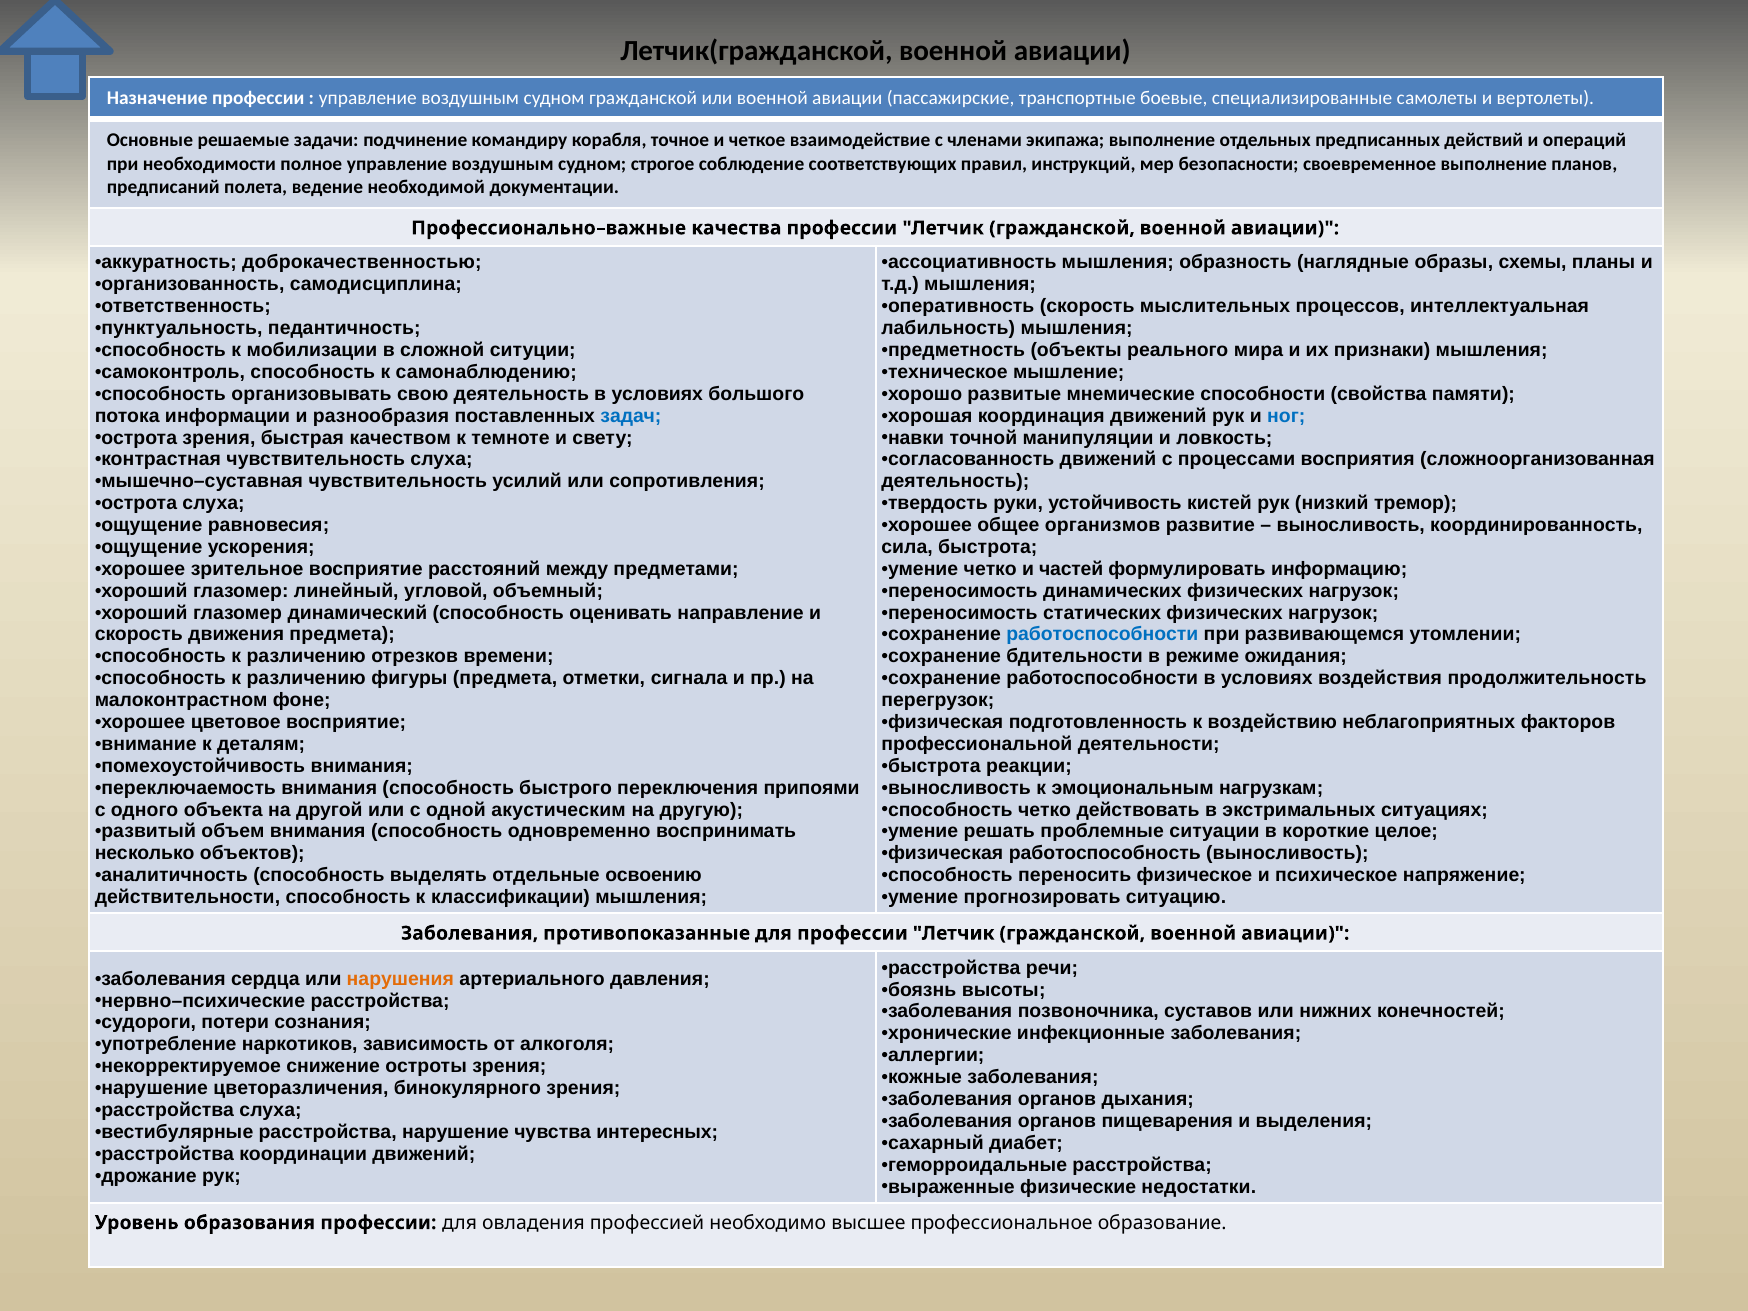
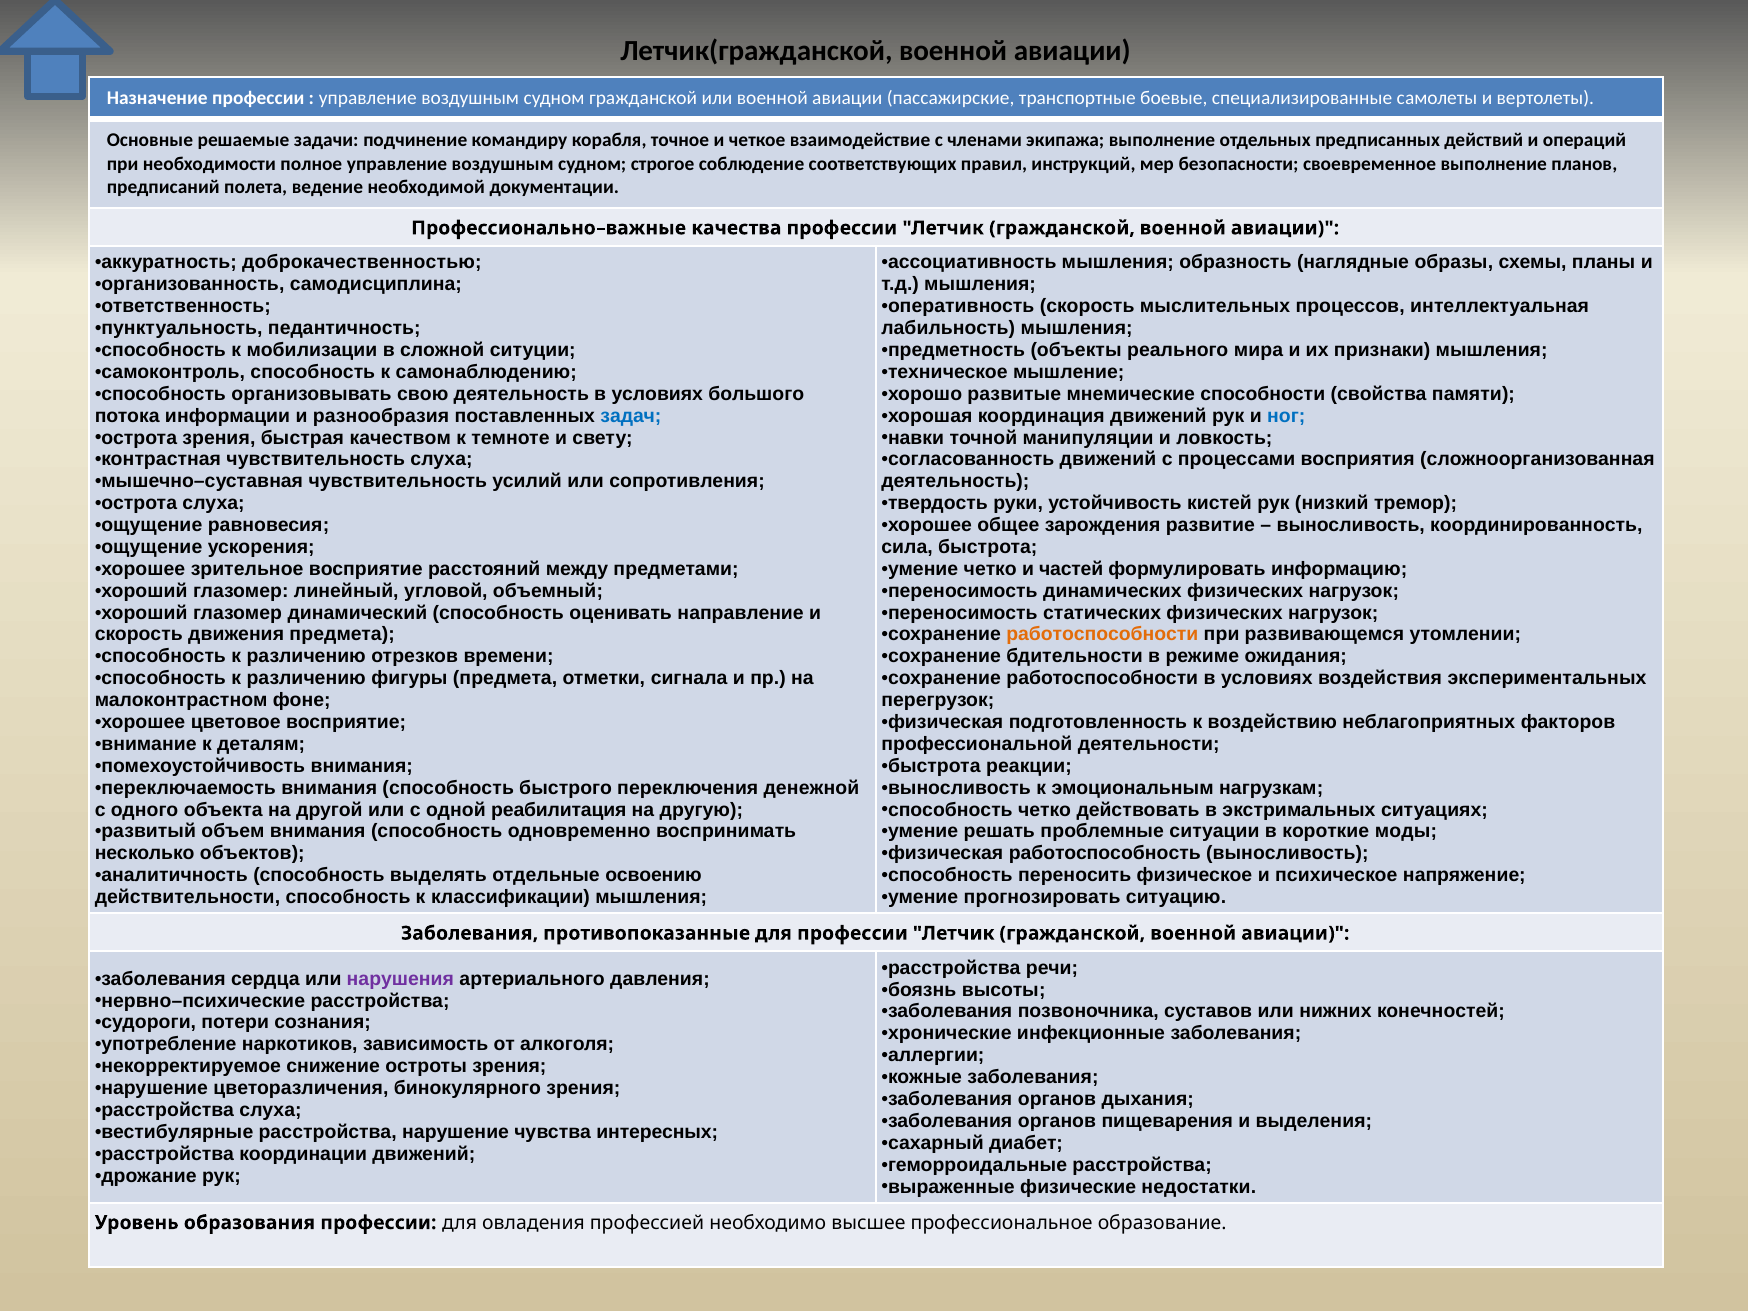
организмов: организмов -> зарождения
работоспособности at (1102, 635) colour: blue -> orange
продолжительность: продолжительность -> экспериментальных
припоями: припоями -> денежной
акустическим: акустическим -> реабилитация
целое: целое -> моды
нарушения colour: orange -> purple
